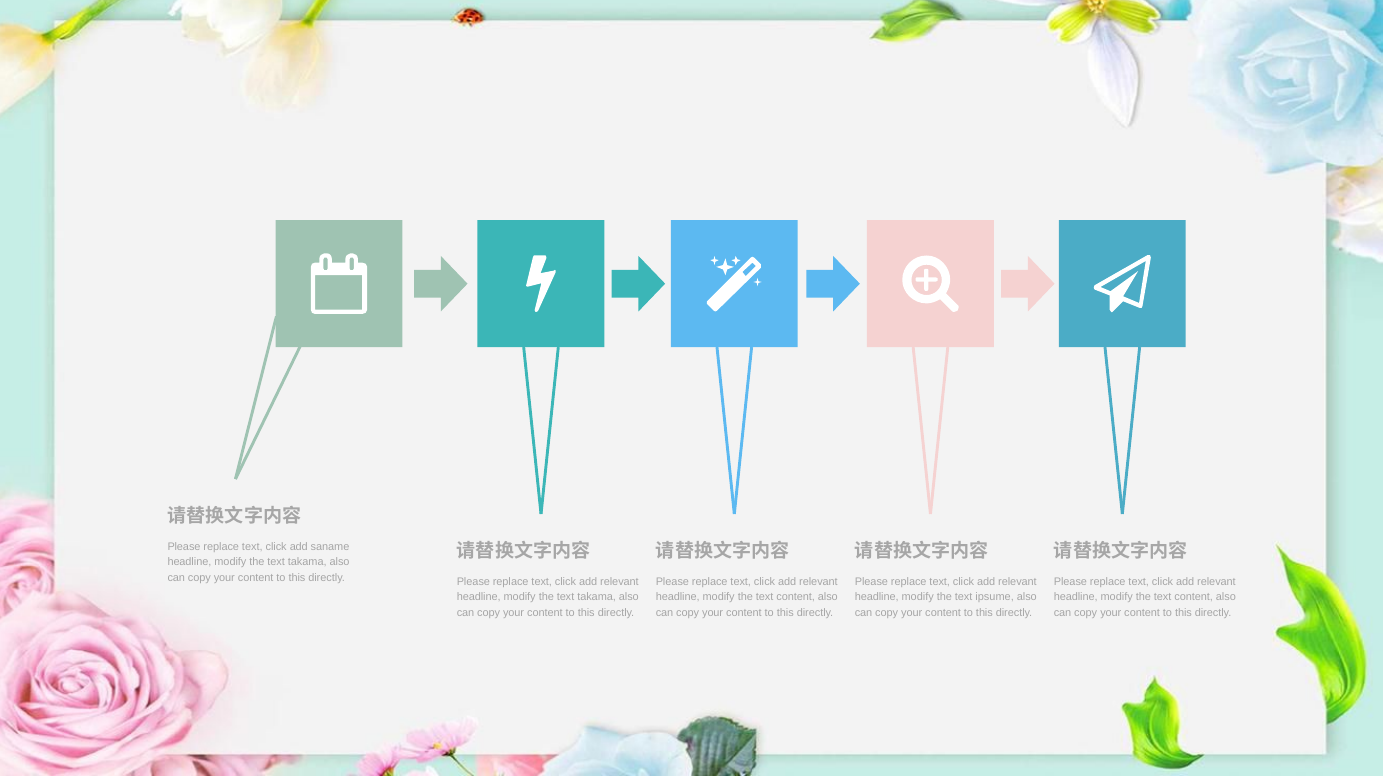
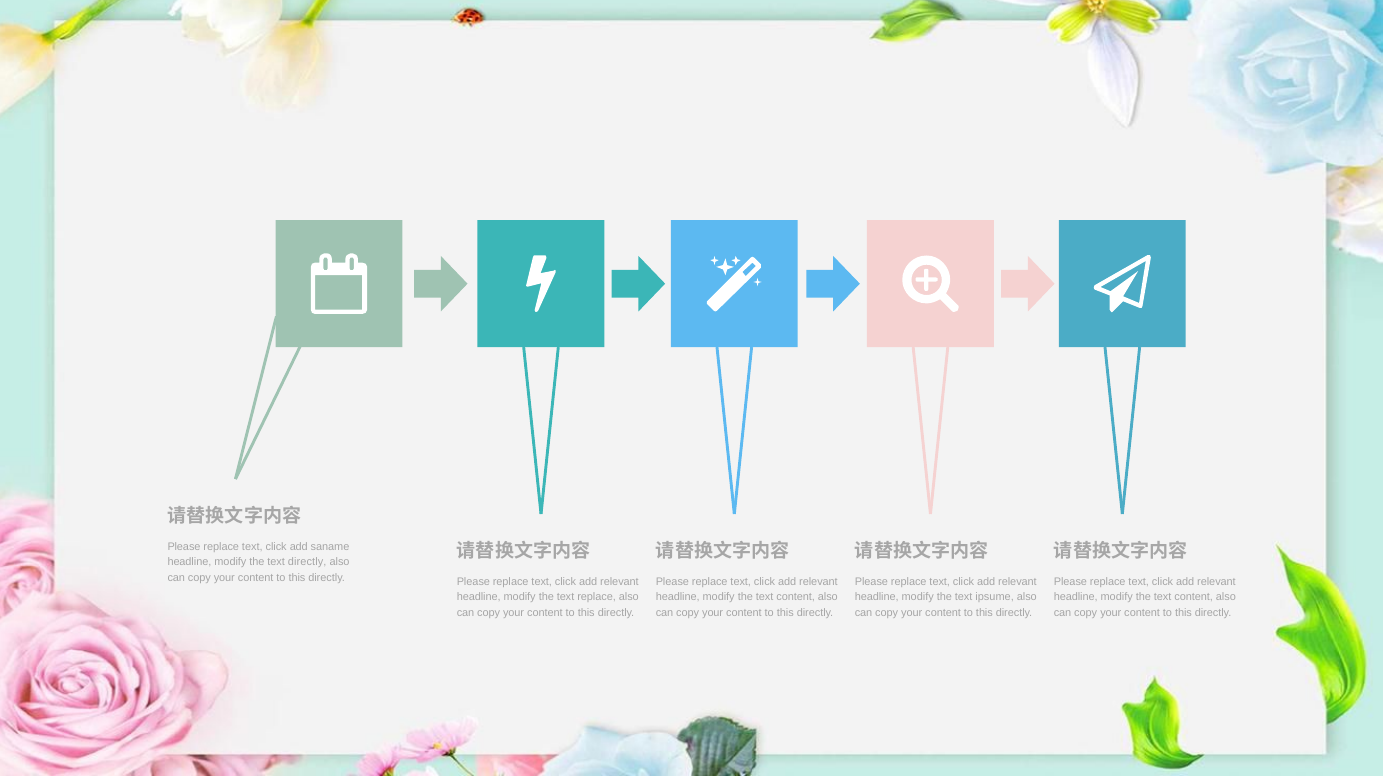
takama at (307, 562): takama -> directly
takama at (597, 597): takama -> replace
